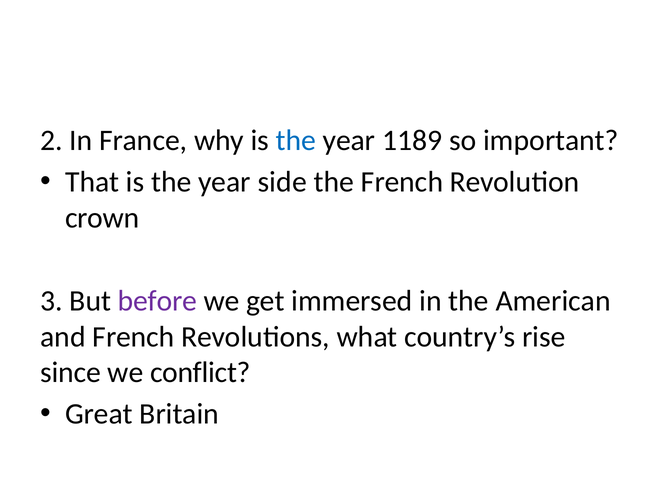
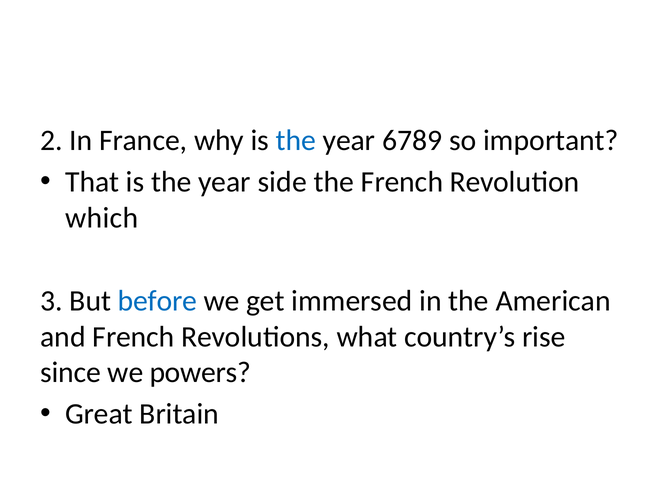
1189: 1189 -> 6789
crown: crown -> which
before colour: purple -> blue
conflict: conflict -> powers
